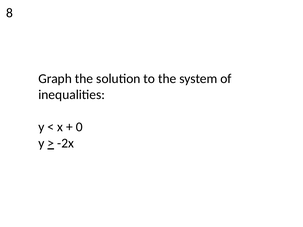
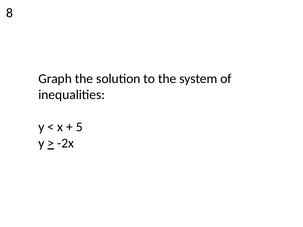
0: 0 -> 5
